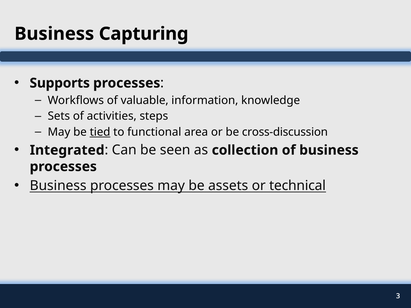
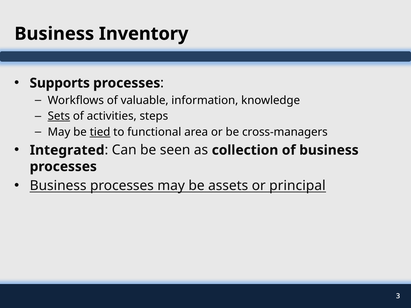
Capturing: Capturing -> Inventory
Sets underline: none -> present
cross-discussion: cross-discussion -> cross-managers
technical: technical -> principal
